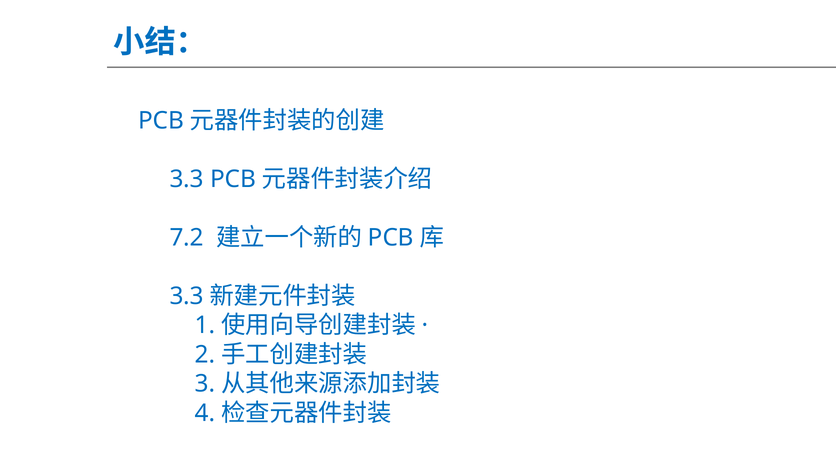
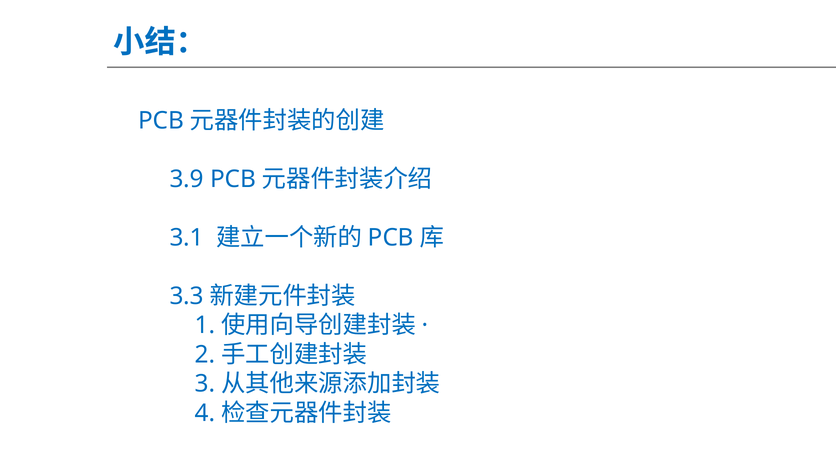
3.3 at (187, 179): 3.3 -> 3.9
7.2: 7.2 -> 3.1
